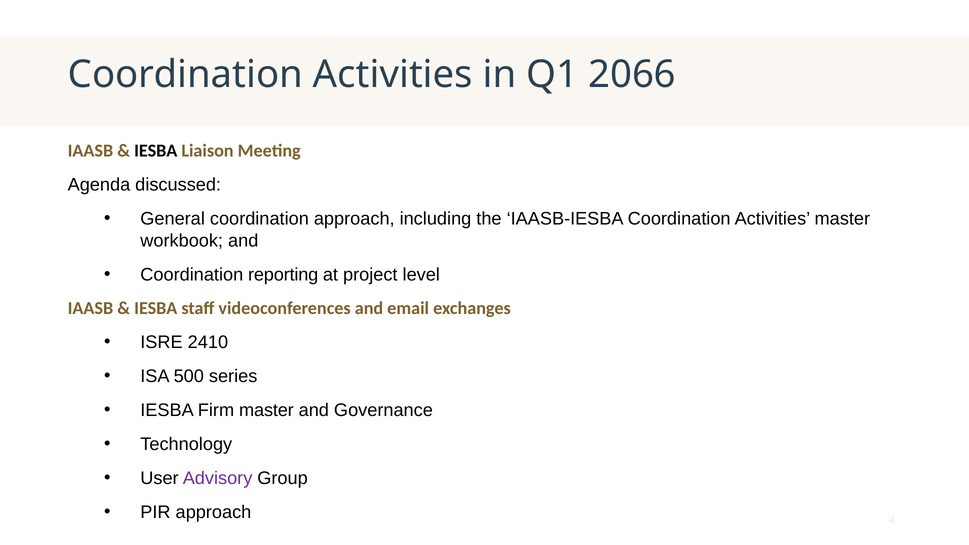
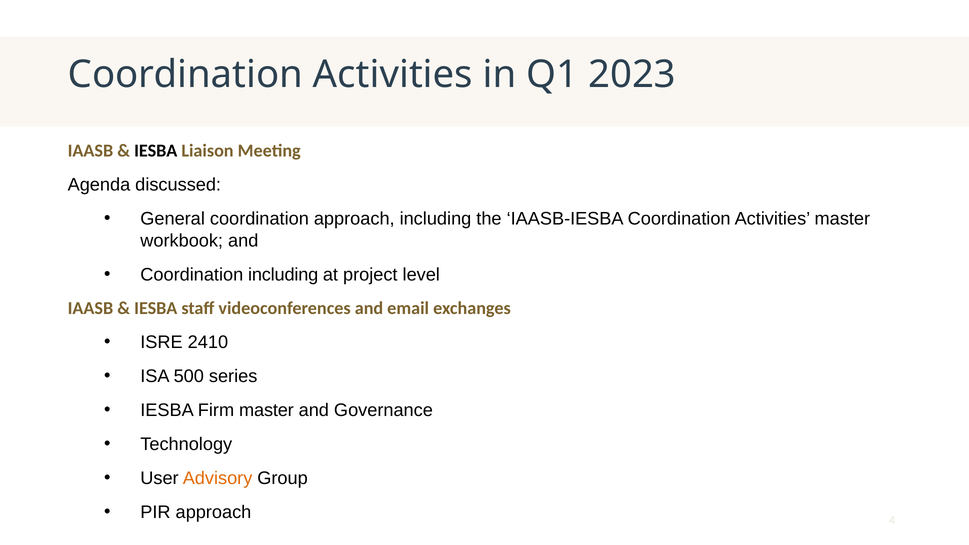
2066: 2066 -> 2023
Coordination reporting: reporting -> including
Advisory colour: purple -> orange
